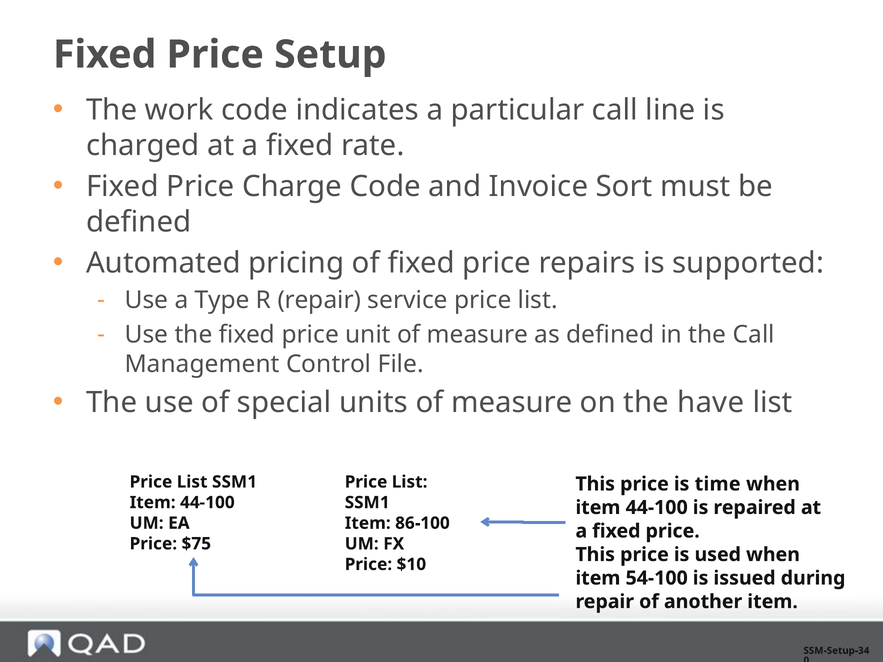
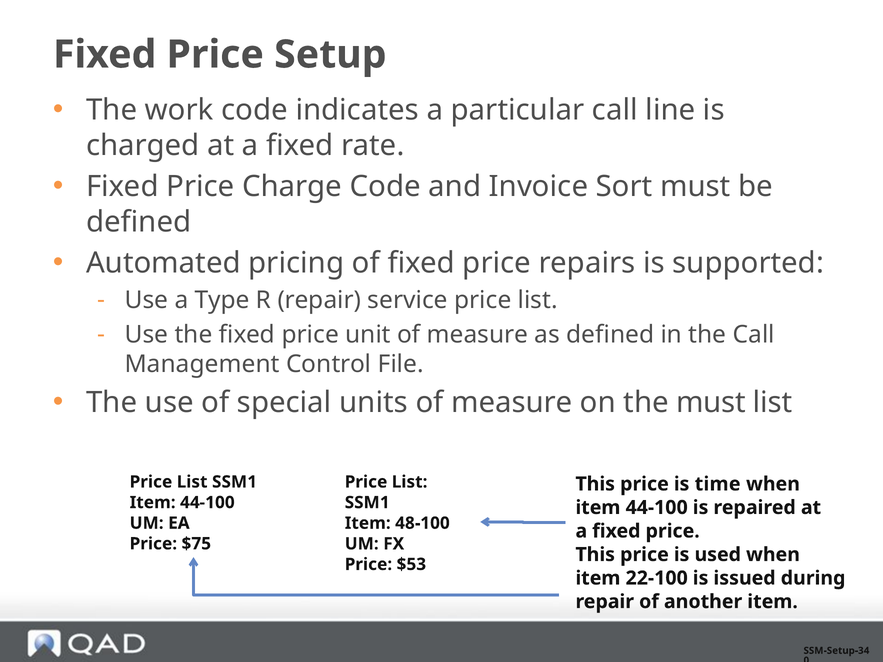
the have: have -> must
86-100: 86-100 -> 48-100
$10: $10 -> $53
54-100: 54-100 -> 22-100
